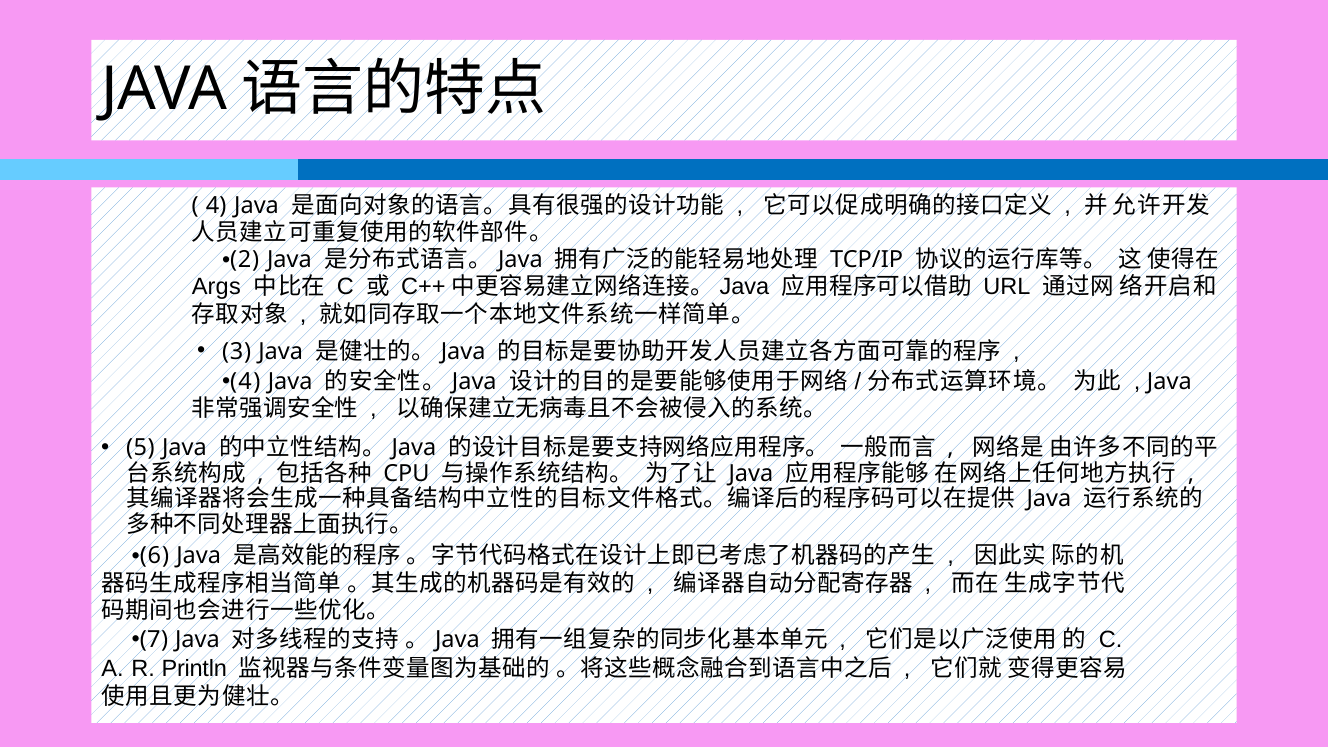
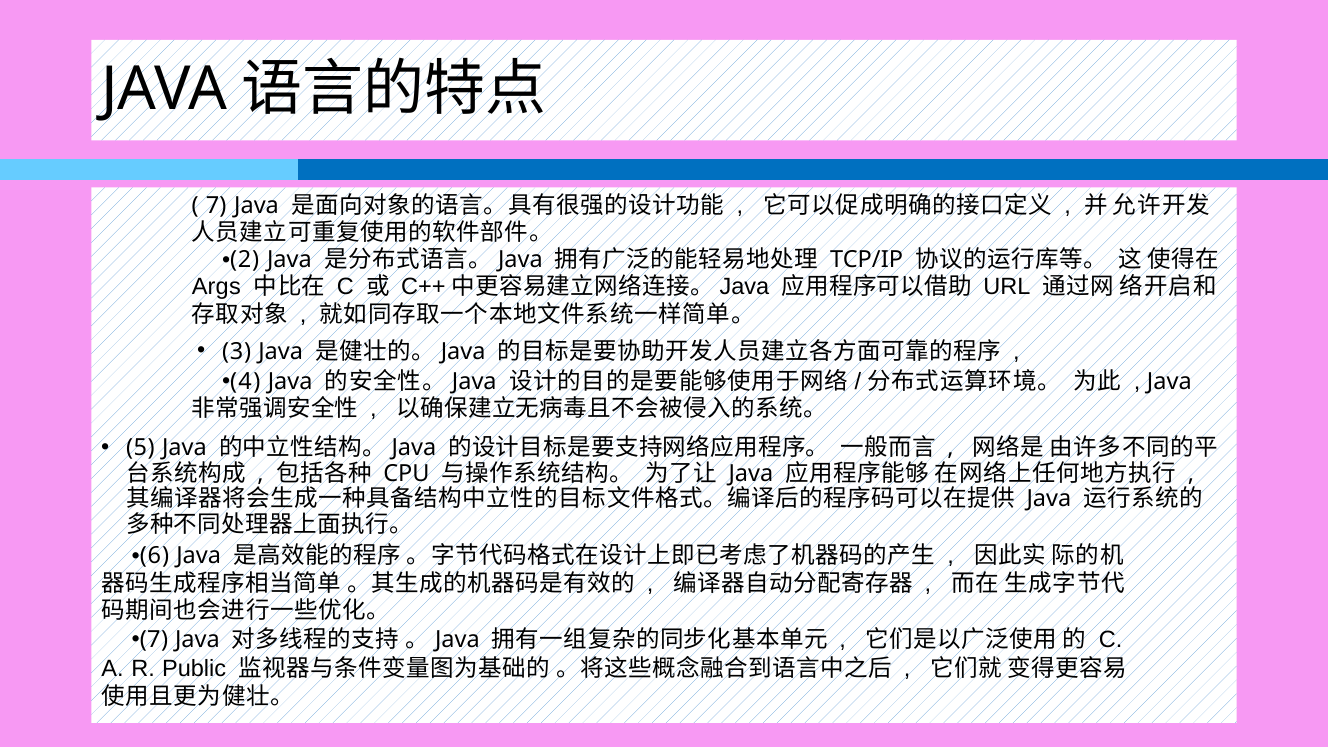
4 at (216, 206): 4 -> 7
Println: Println -> Public
